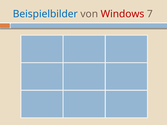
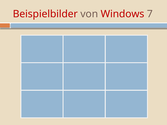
Beispielbilder colour: blue -> red
